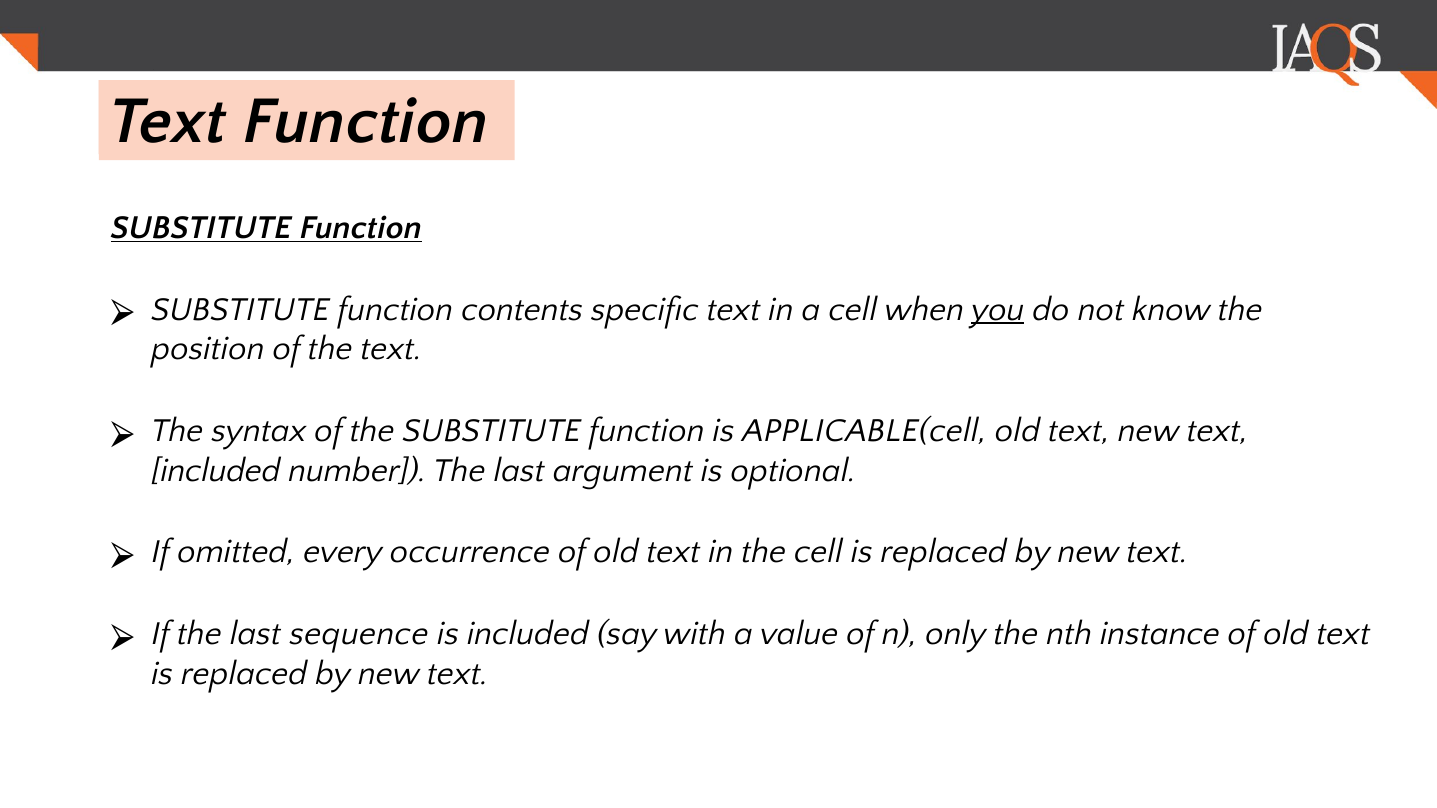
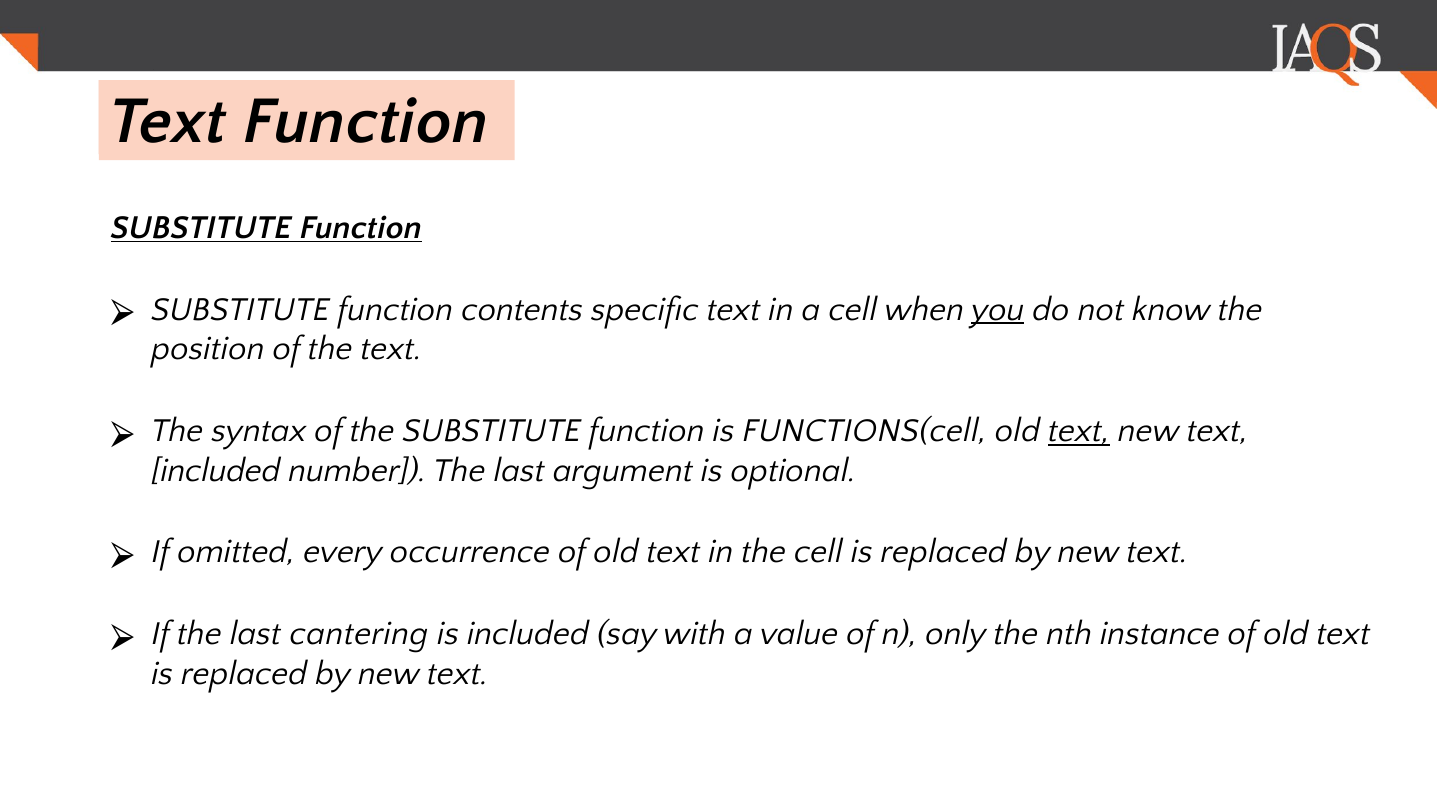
APPLICABLE(cell: APPLICABLE(cell -> FUNCTIONS(cell
text at (1079, 431) underline: none -> present
sequence: sequence -> cantering
